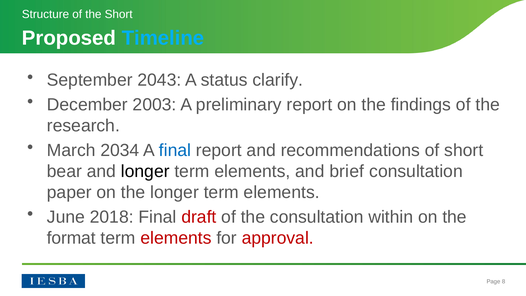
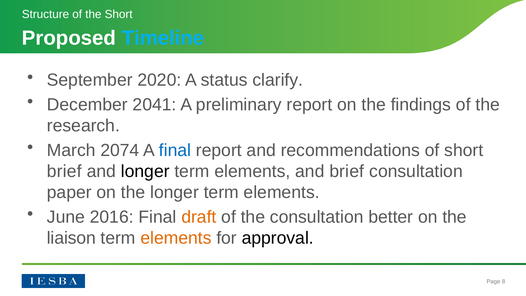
2043: 2043 -> 2020
2003: 2003 -> 2041
2034: 2034 -> 2074
bear at (64, 171): bear -> brief
2018: 2018 -> 2016
draft colour: red -> orange
within: within -> better
format: format -> liaison
elements at (176, 238) colour: red -> orange
approval colour: red -> black
